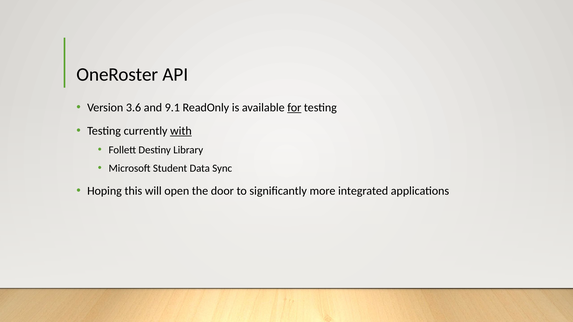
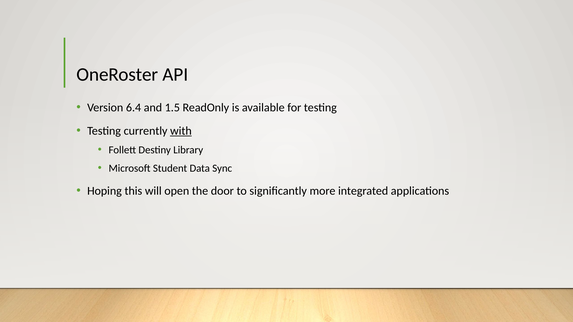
3.6: 3.6 -> 6.4
9.1: 9.1 -> 1.5
for underline: present -> none
